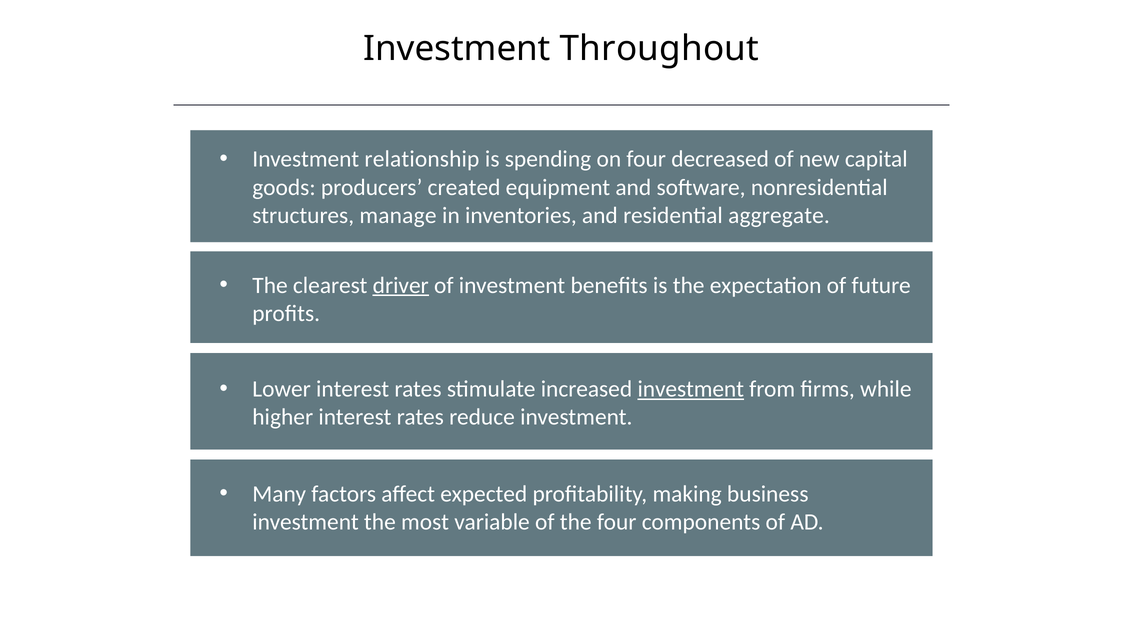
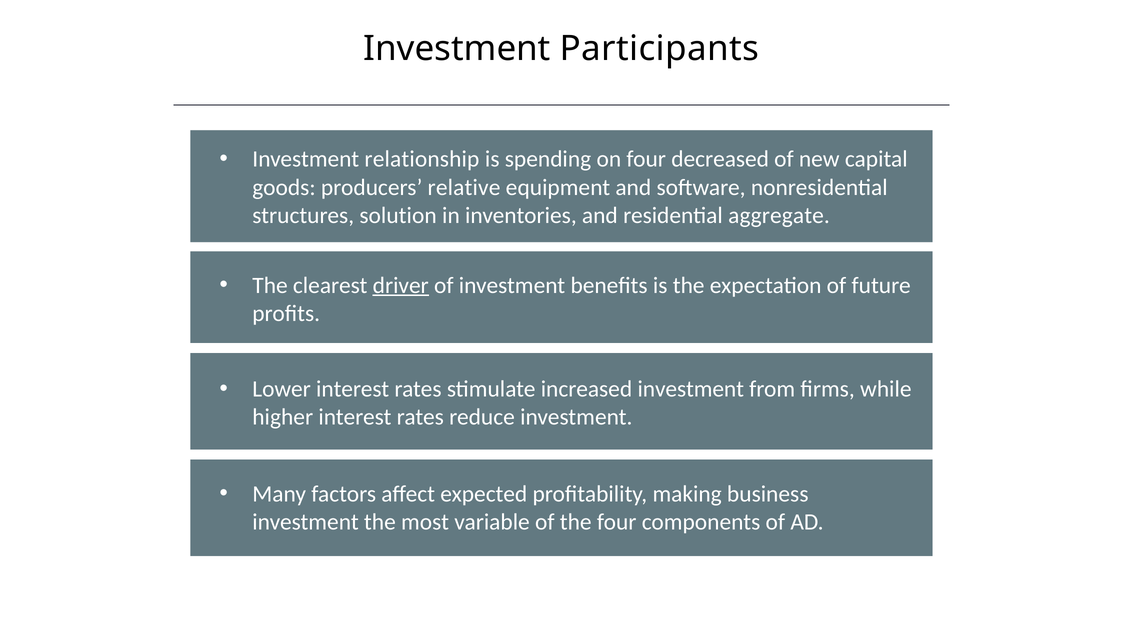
Throughout: Throughout -> Participants
created: created -> relative
manage: manage -> solution
investment at (691, 389) underline: present -> none
